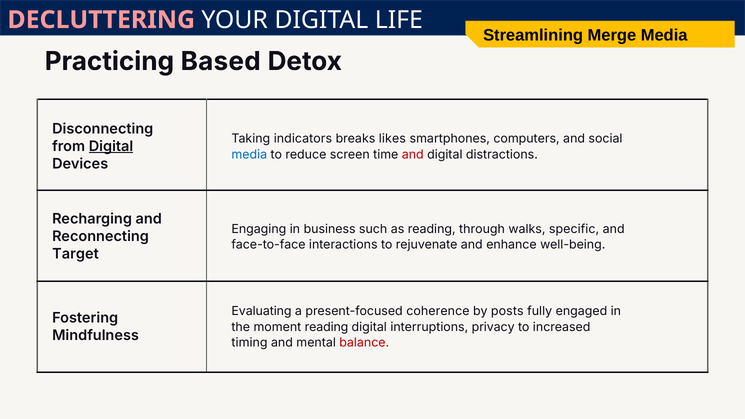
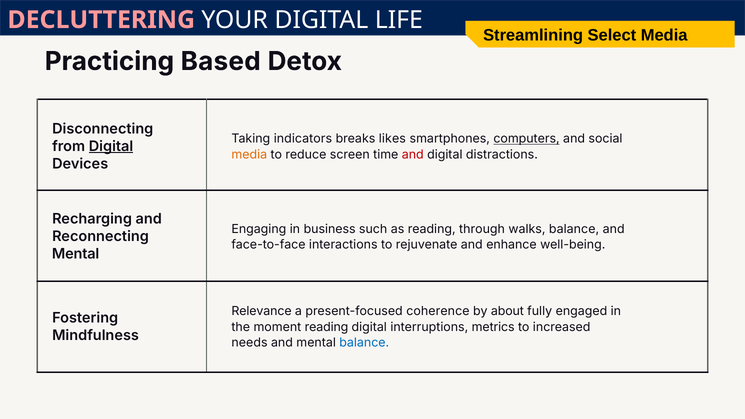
Merge: Merge -> Select
computers underline: none -> present
media at (249, 154) colour: blue -> orange
walks specific: specific -> balance
Target at (76, 254): Target -> Mental
Evaluating: Evaluating -> Relevance
posts: posts -> about
privacy: privacy -> metrics
timing: timing -> needs
balance at (364, 343) colour: red -> blue
